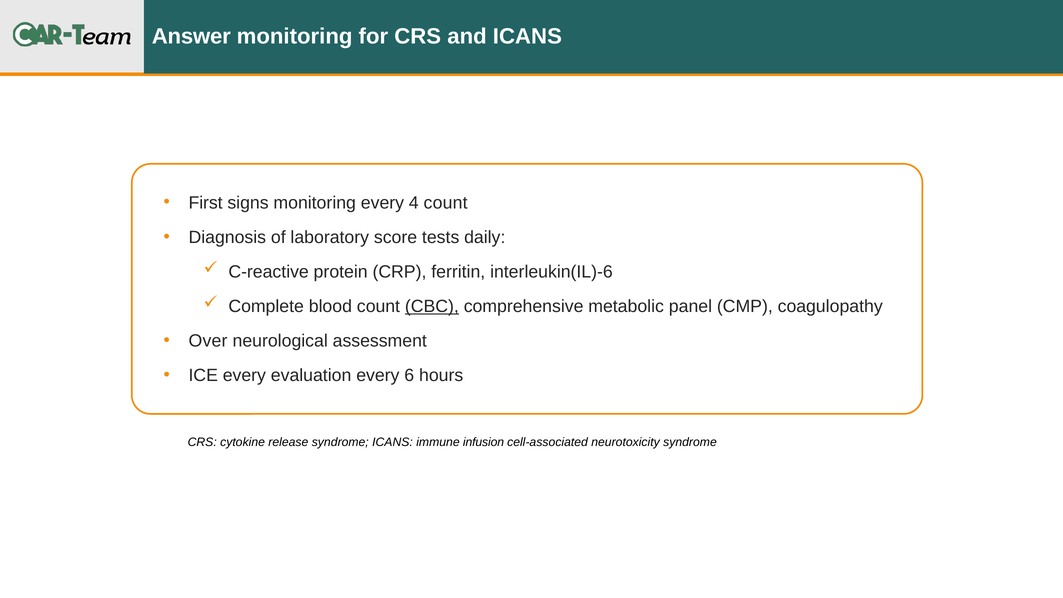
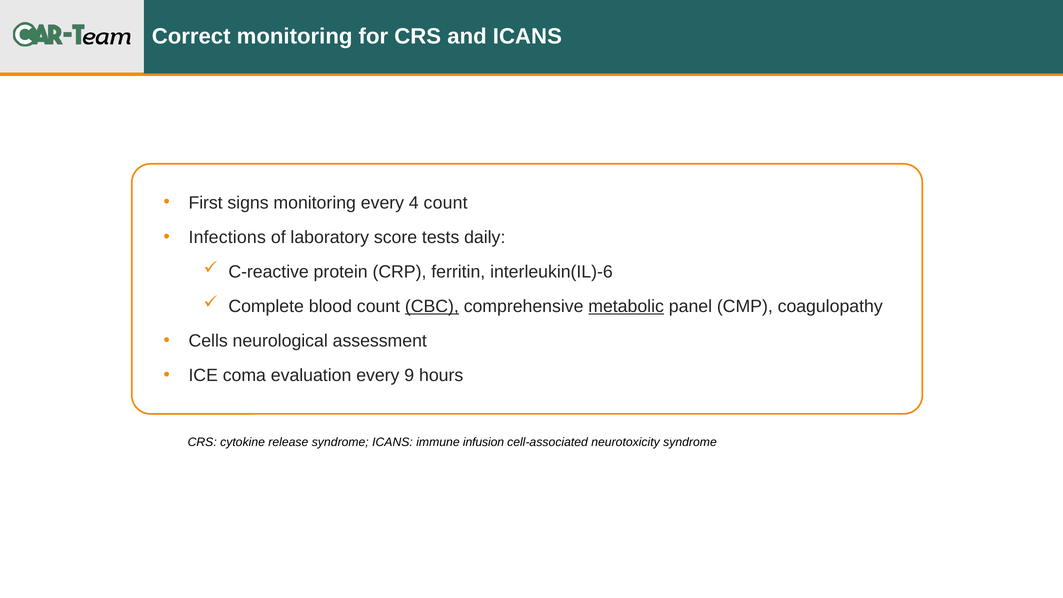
Answer: Answer -> Correct
Diagnosis: Diagnosis -> Infections
metabolic underline: none -> present
Over: Over -> Cells
ICE every: every -> coma
6: 6 -> 9
